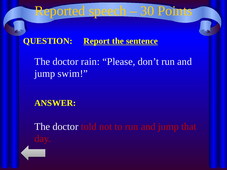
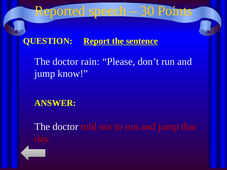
swim: swim -> know
